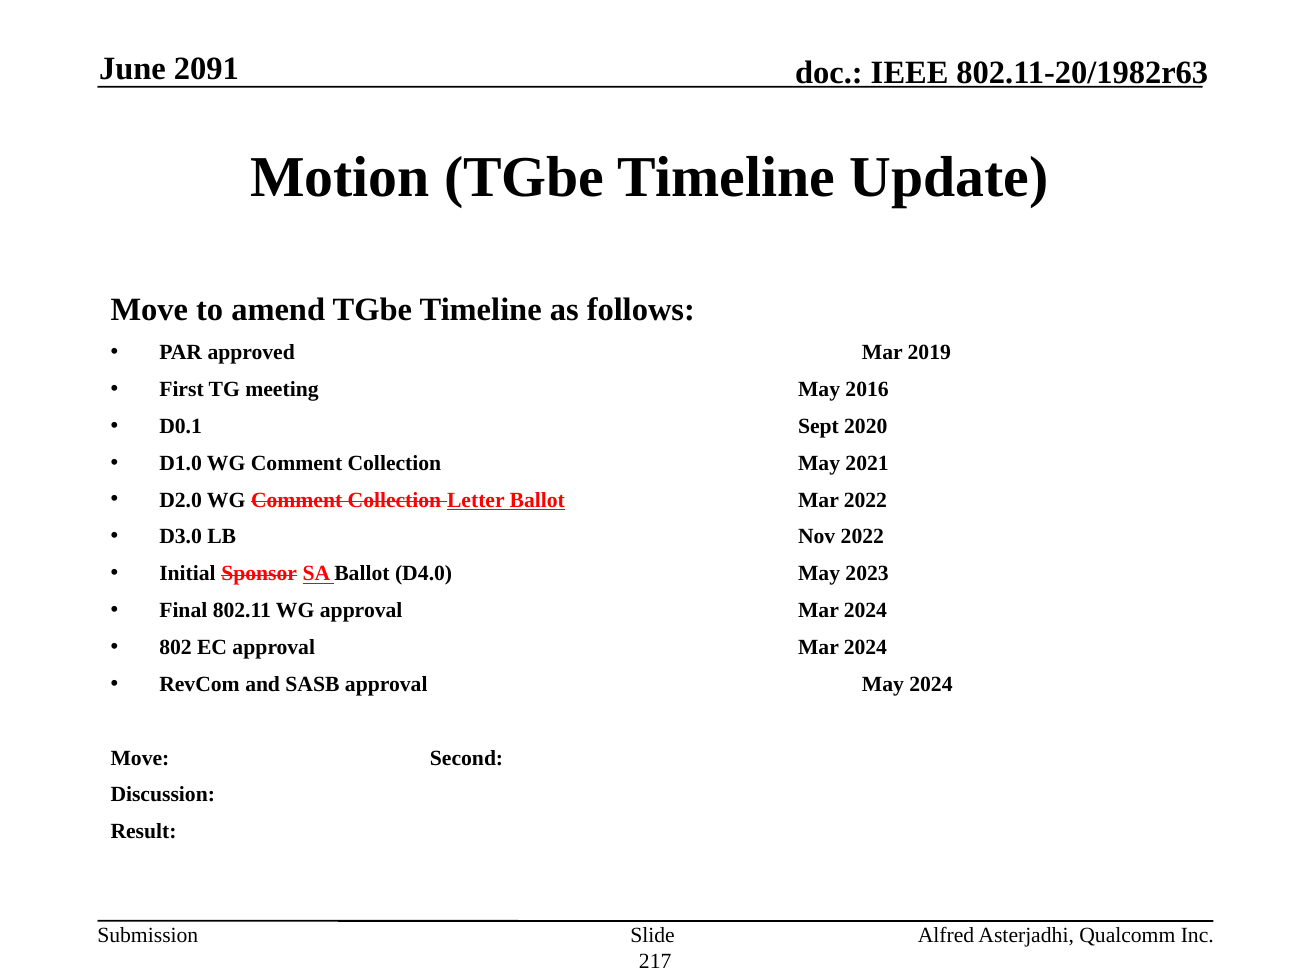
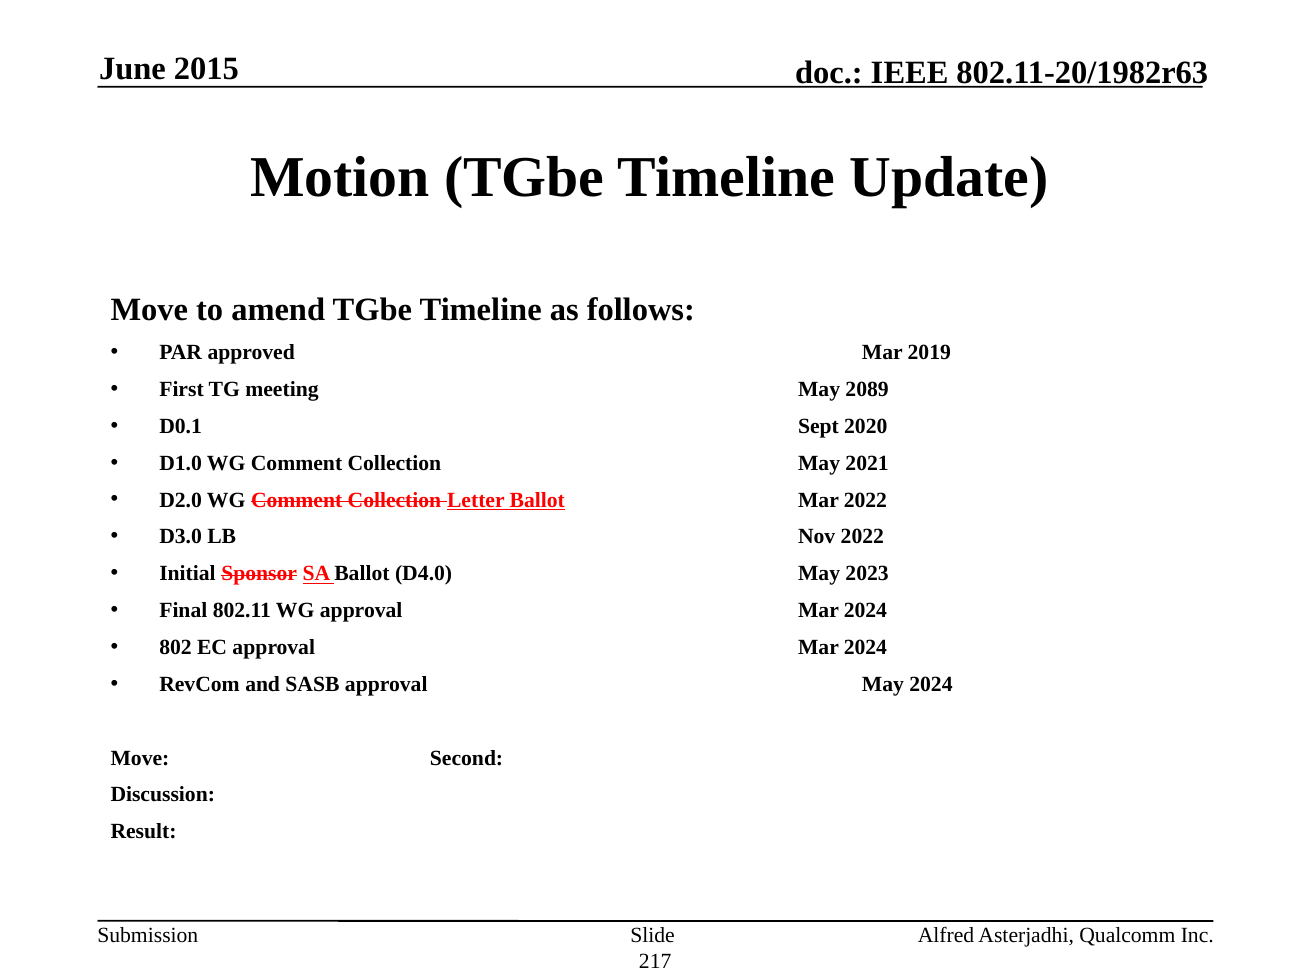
2091: 2091 -> 2015
2016: 2016 -> 2089
